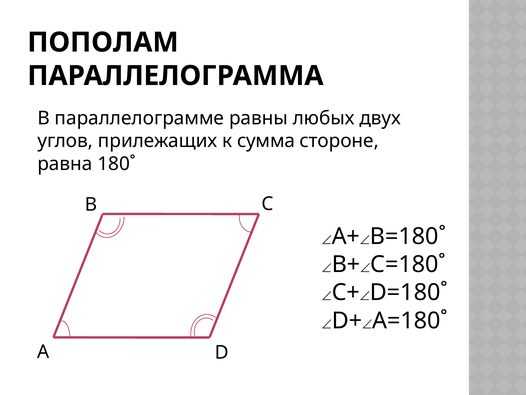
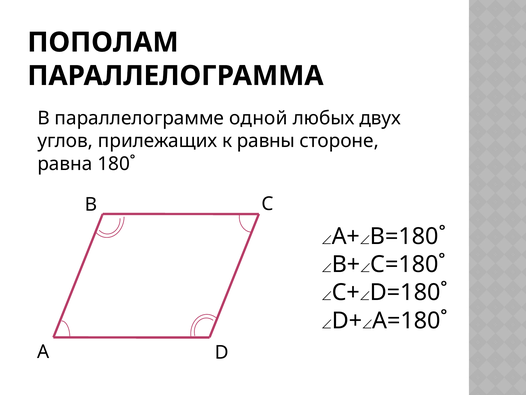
равны: равны -> одной
сумма: сумма -> равны
